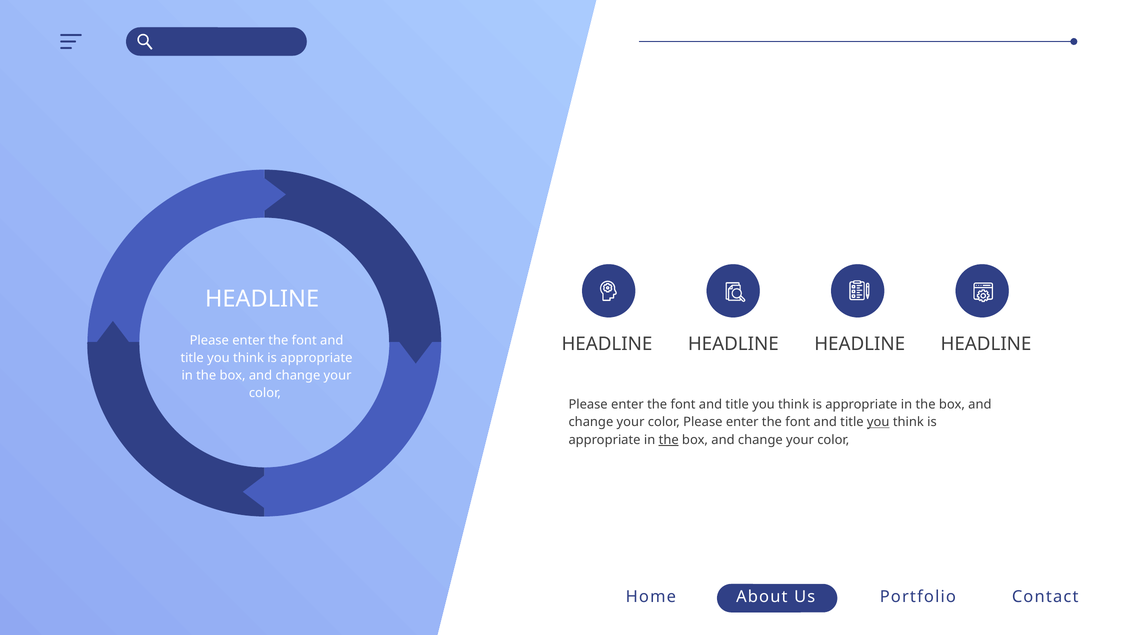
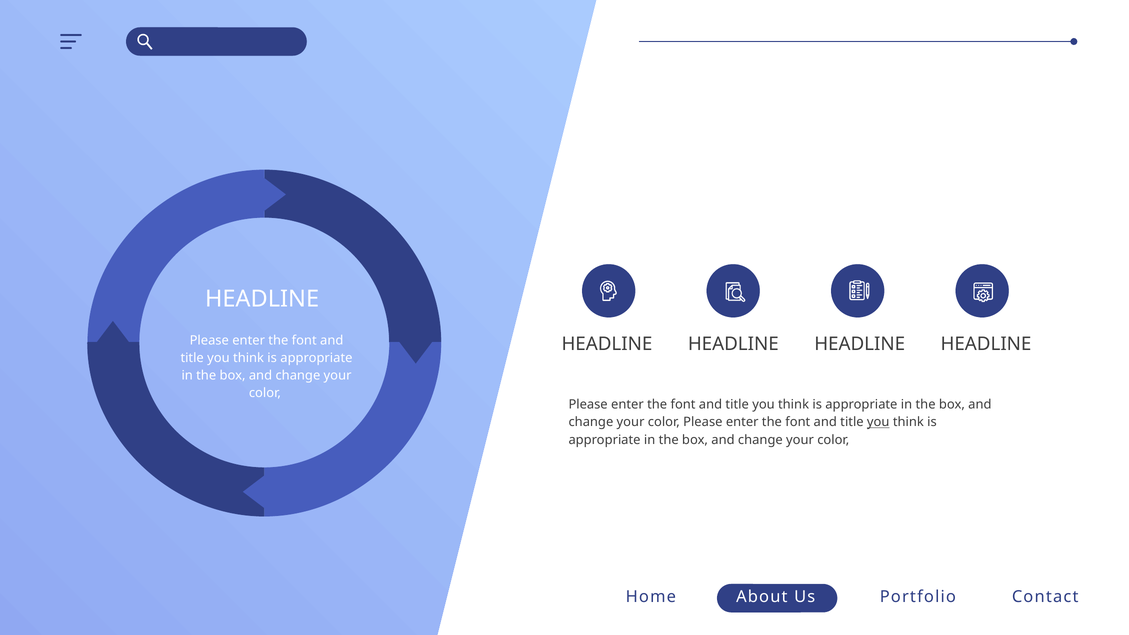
the at (669, 440) underline: present -> none
